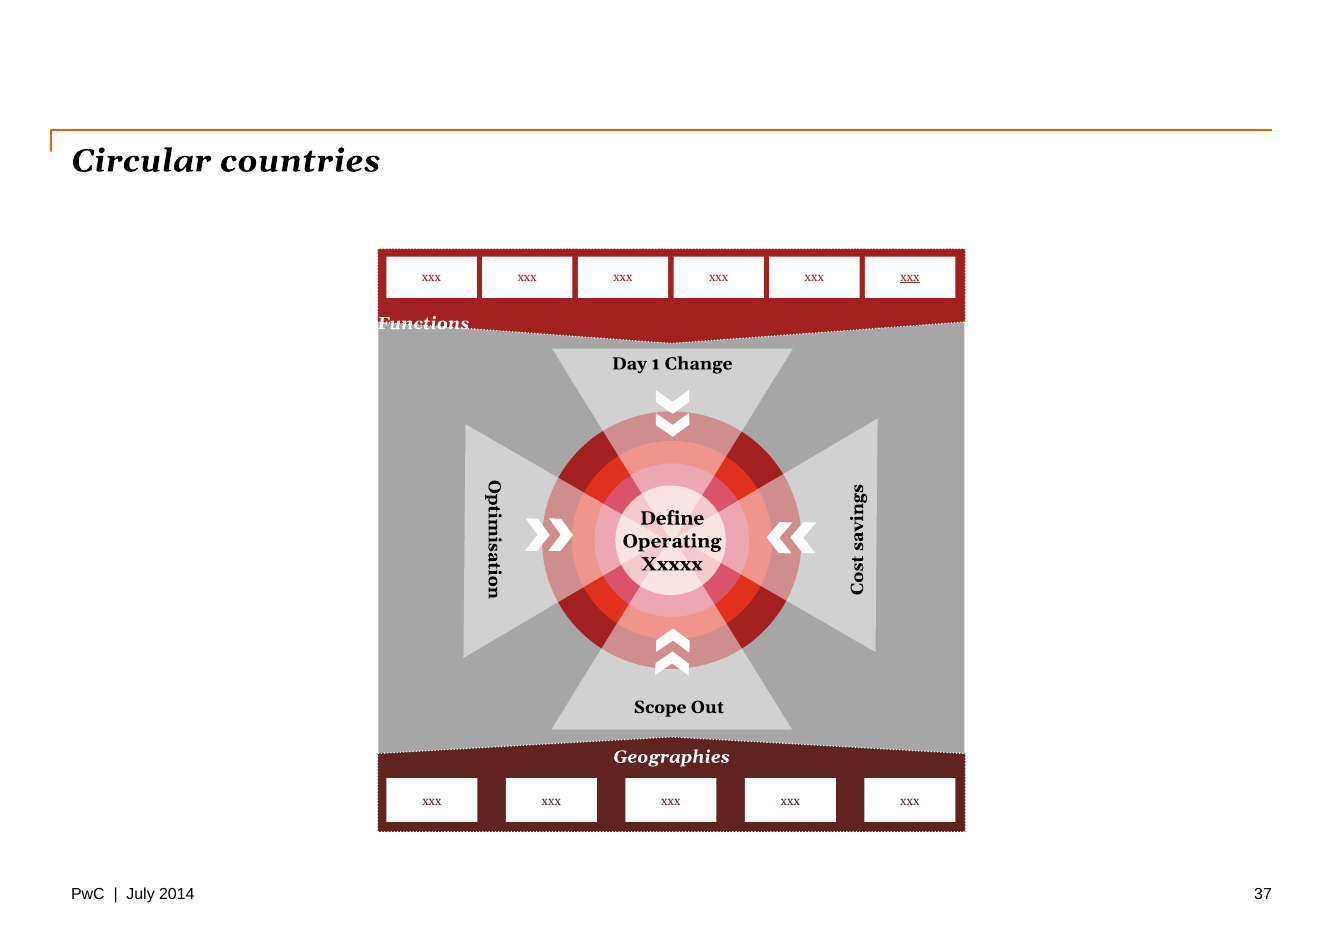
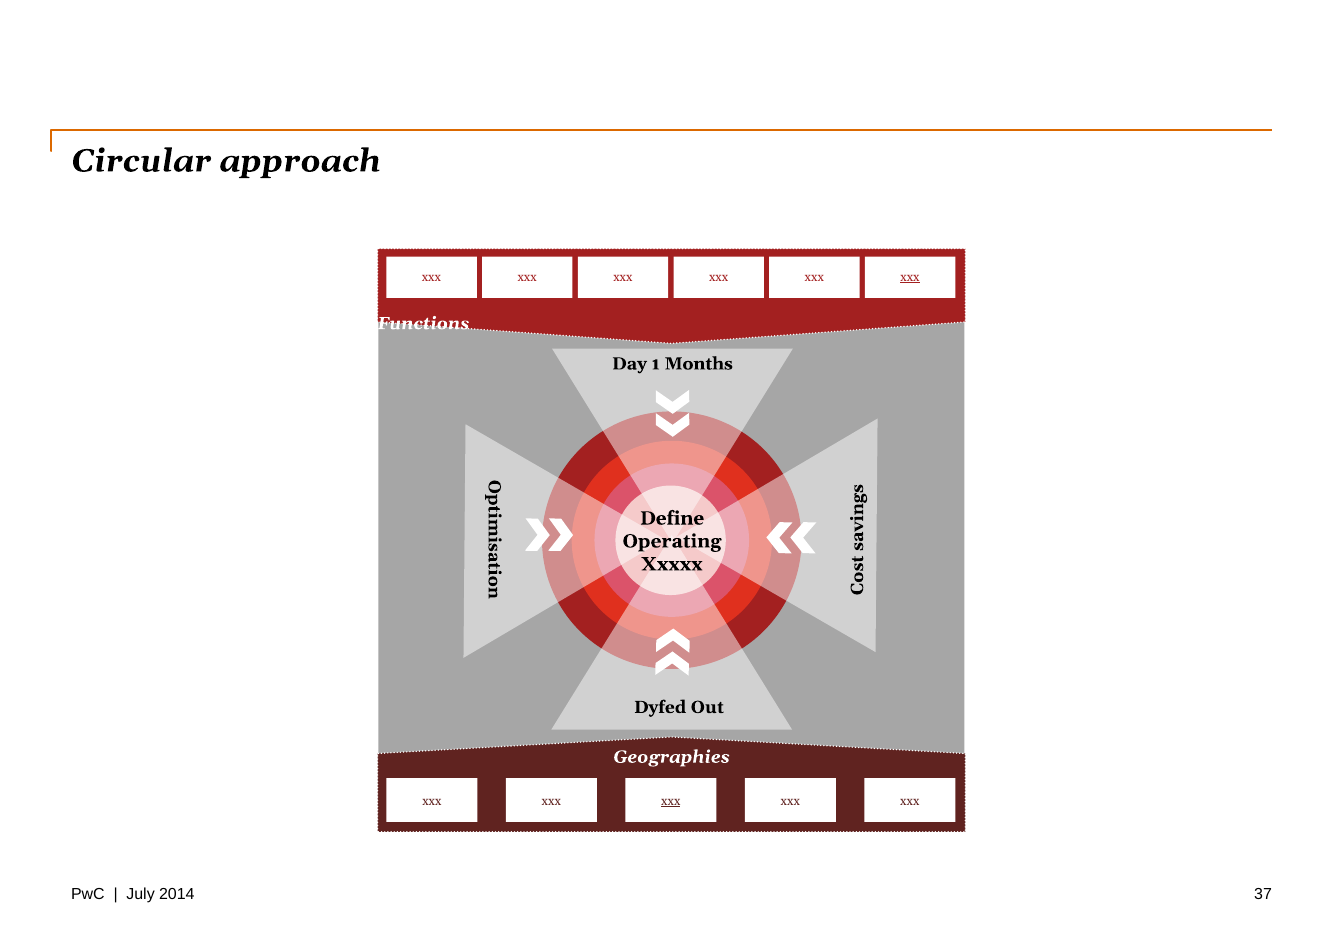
countries: countries -> approach
Change: Change -> Months
Scope: Scope -> Dyfed
xxx at (671, 801) underline: none -> present
